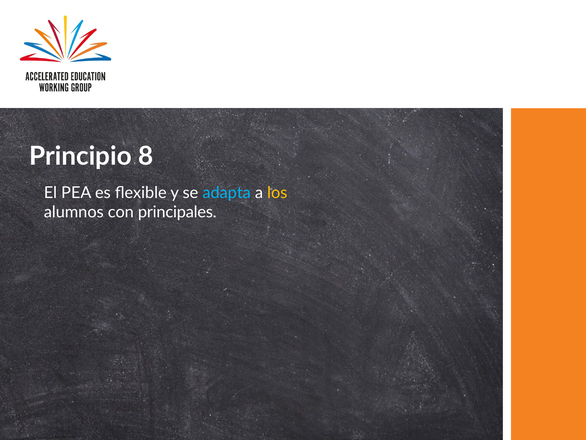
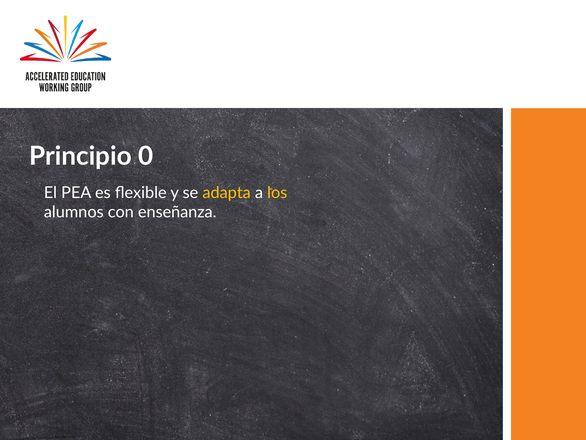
8: 8 -> 0
adapta colour: light blue -> yellow
principales: principales -> enseñanza
